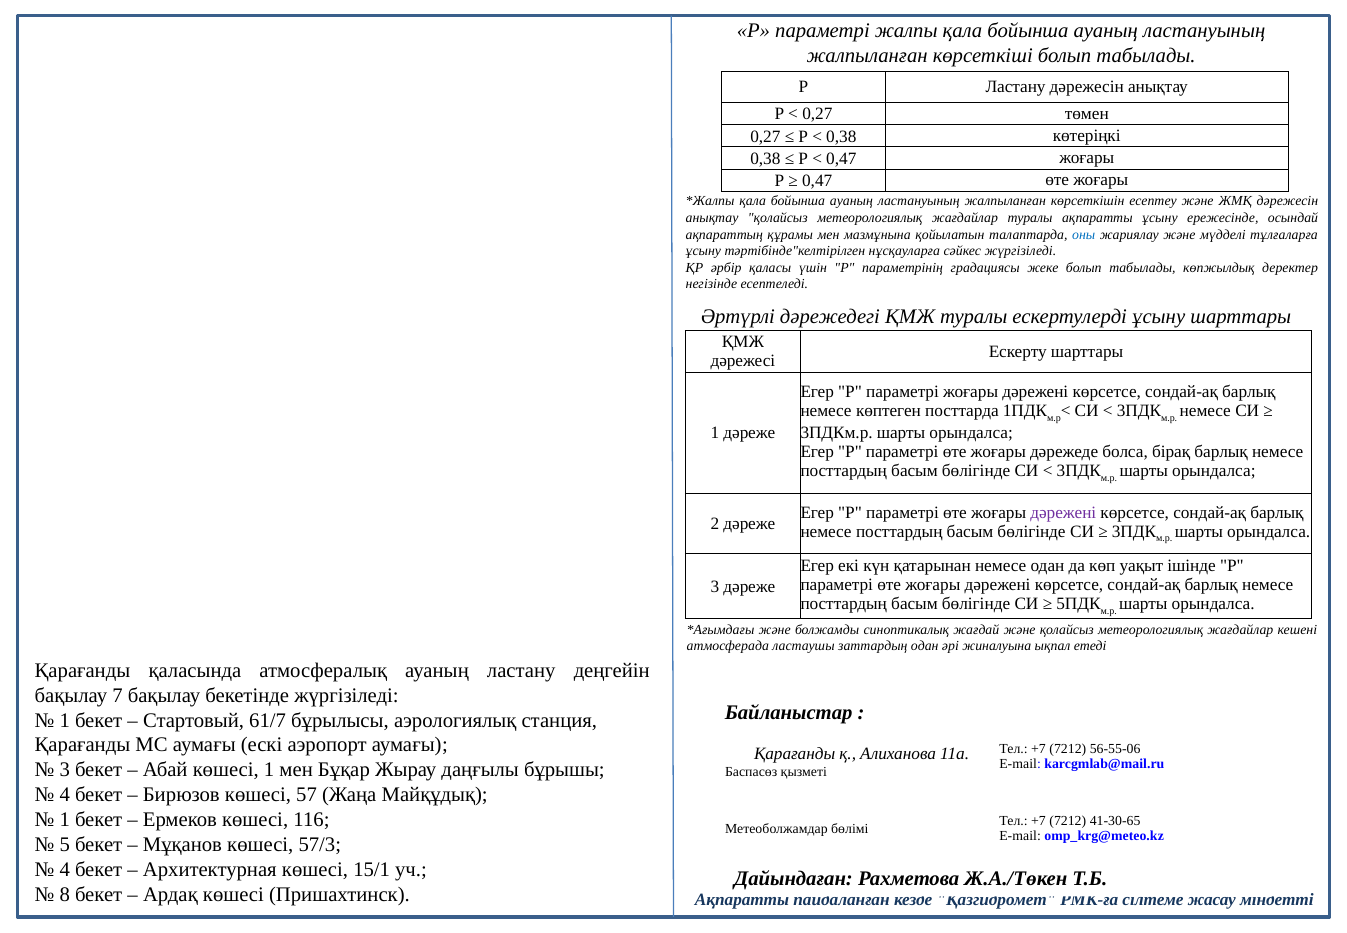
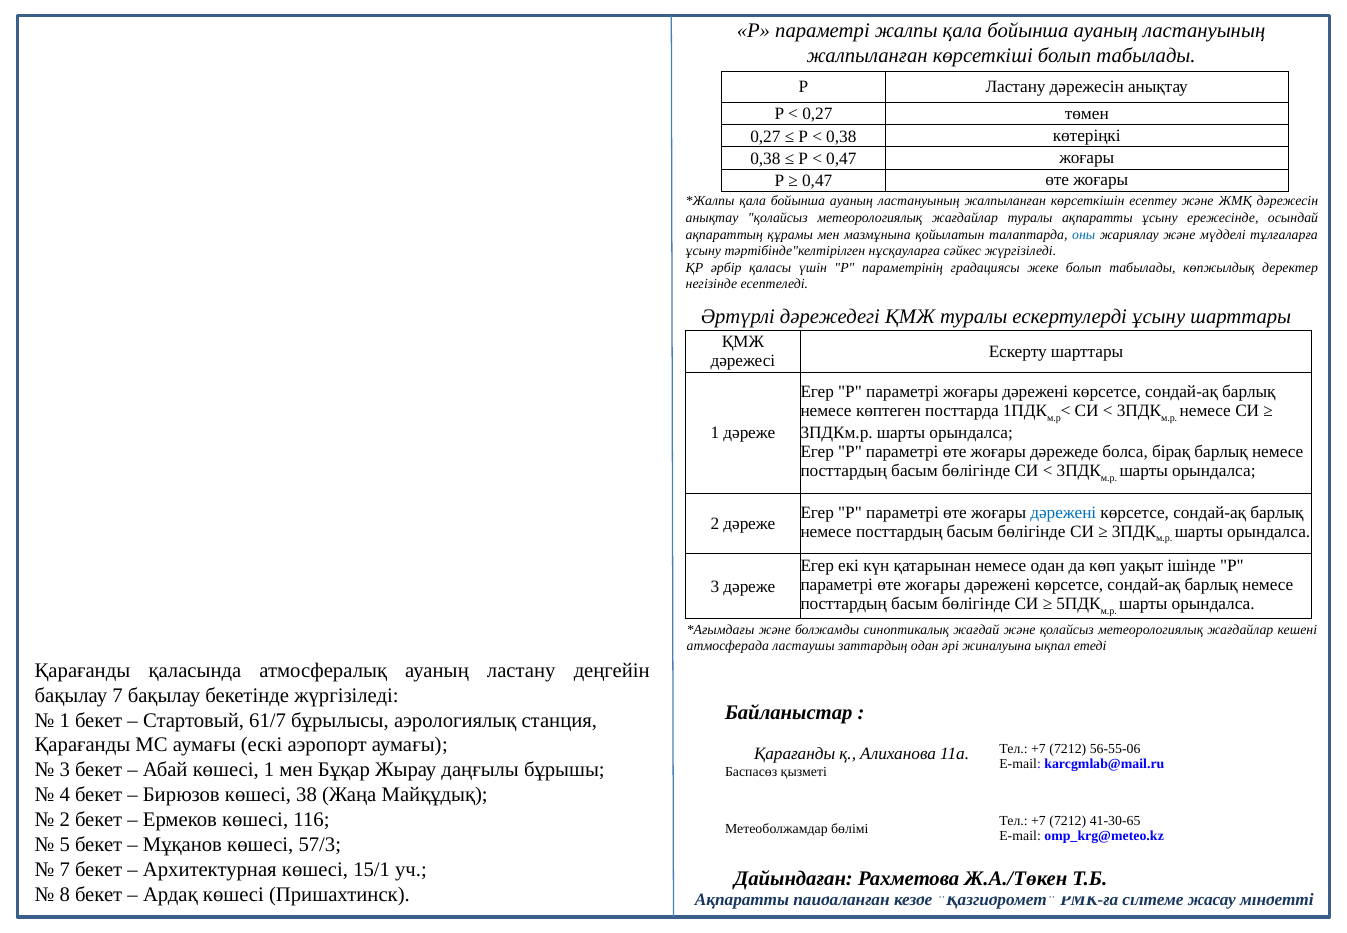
дәрежені at (1063, 512) colour: purple -> blue
57: 57 -> 38
1 at (65, 819): 1 -> 2
4 at (65, 869): 4 -> 7
